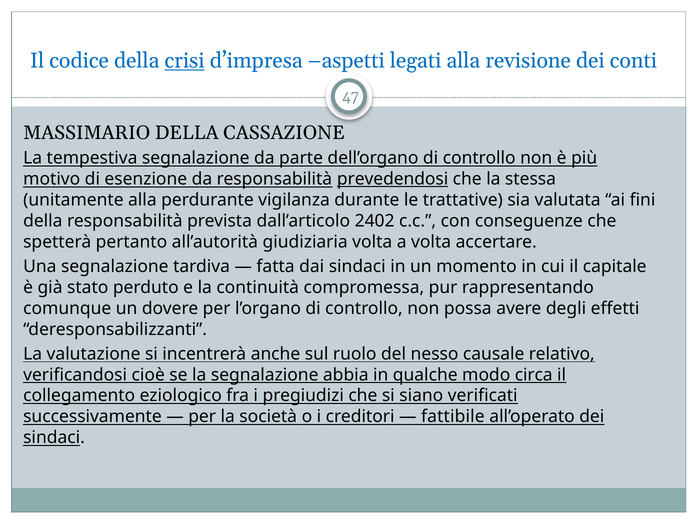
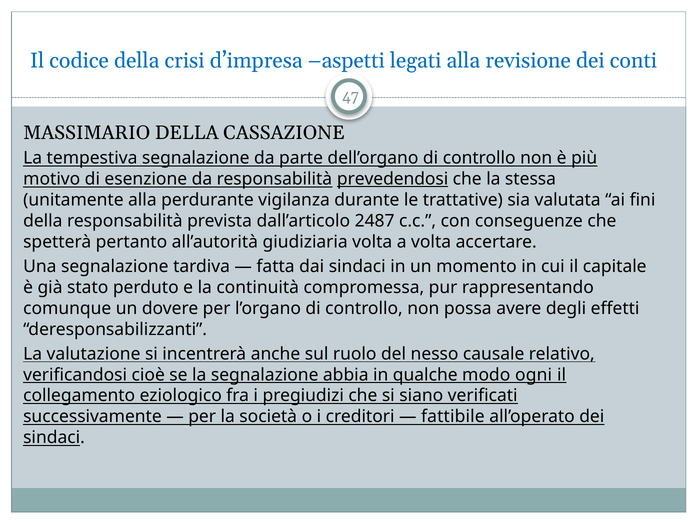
crisi underline: present -> none
2402: 2402 -> 2487
circa: circa -> ogni
